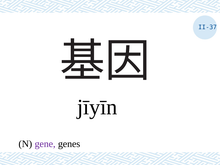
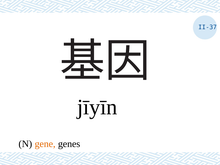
gene colour: purple -> orange
